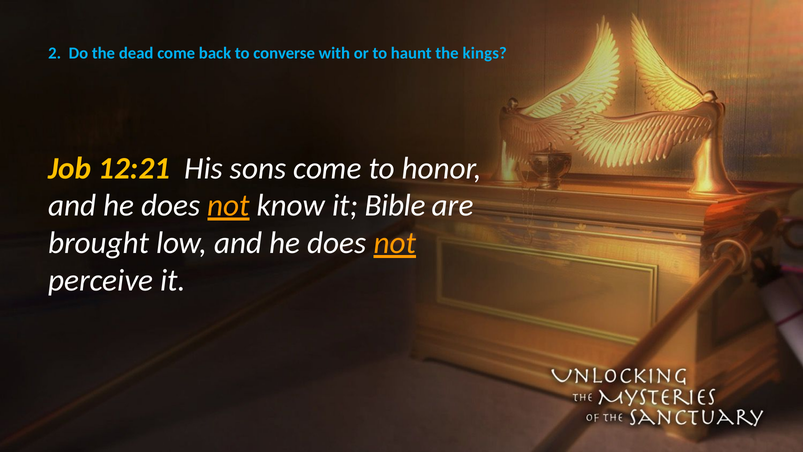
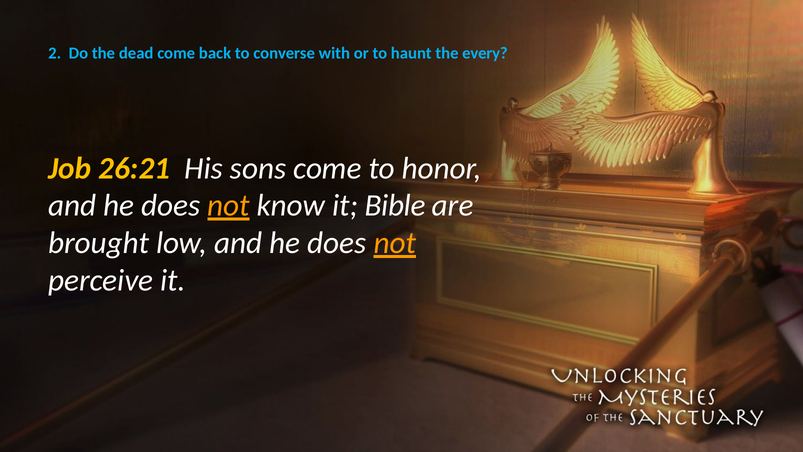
kings: kings -> every
12:21: 12:21 -> 26:21
